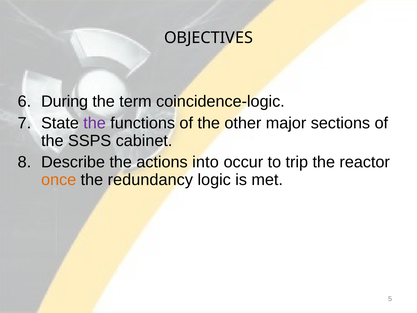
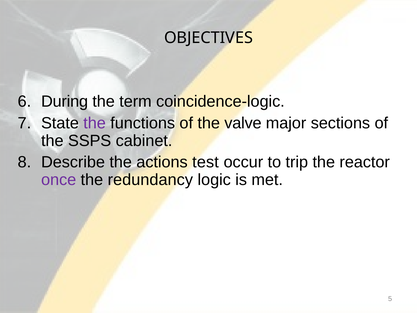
other: other -> valve
into: into -> test
once colour: orange -> purple
